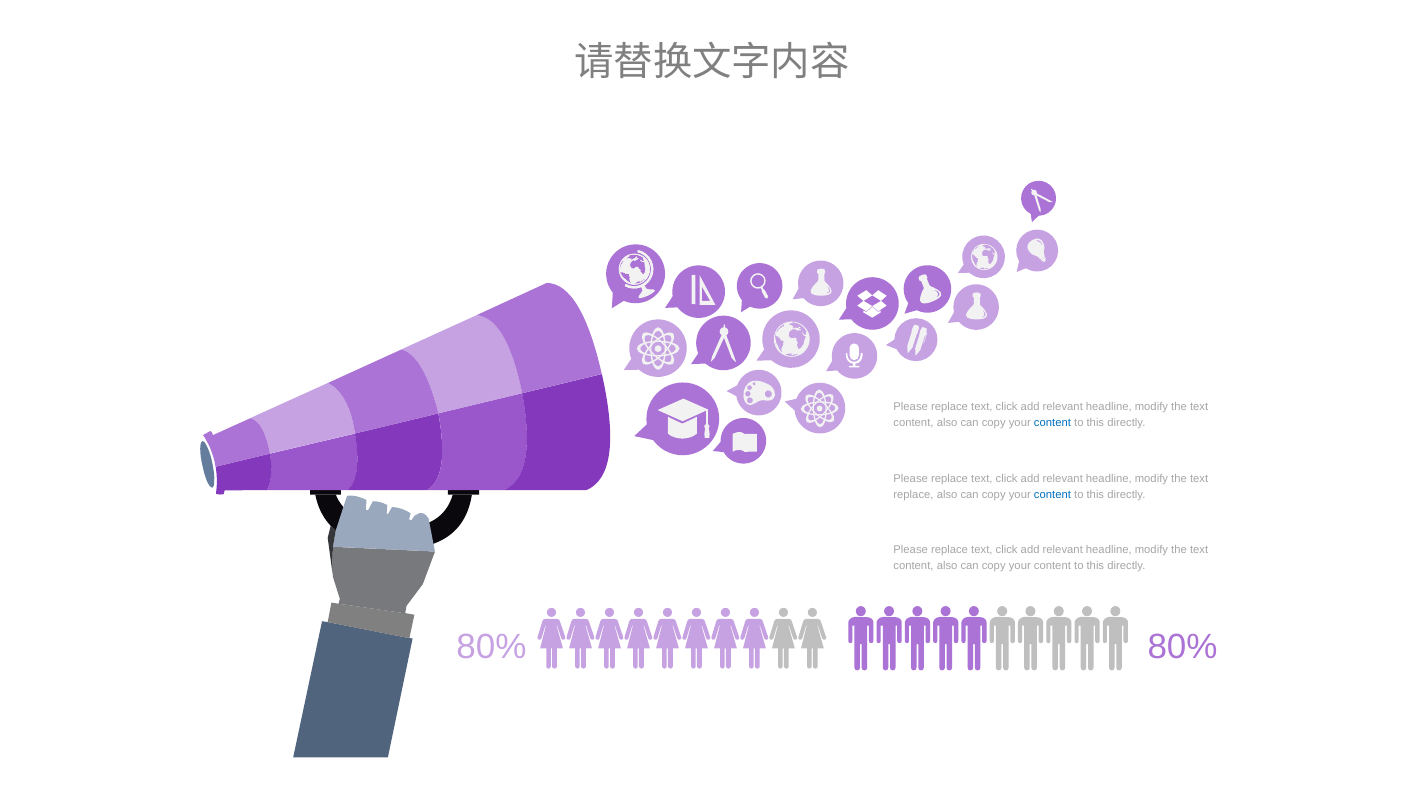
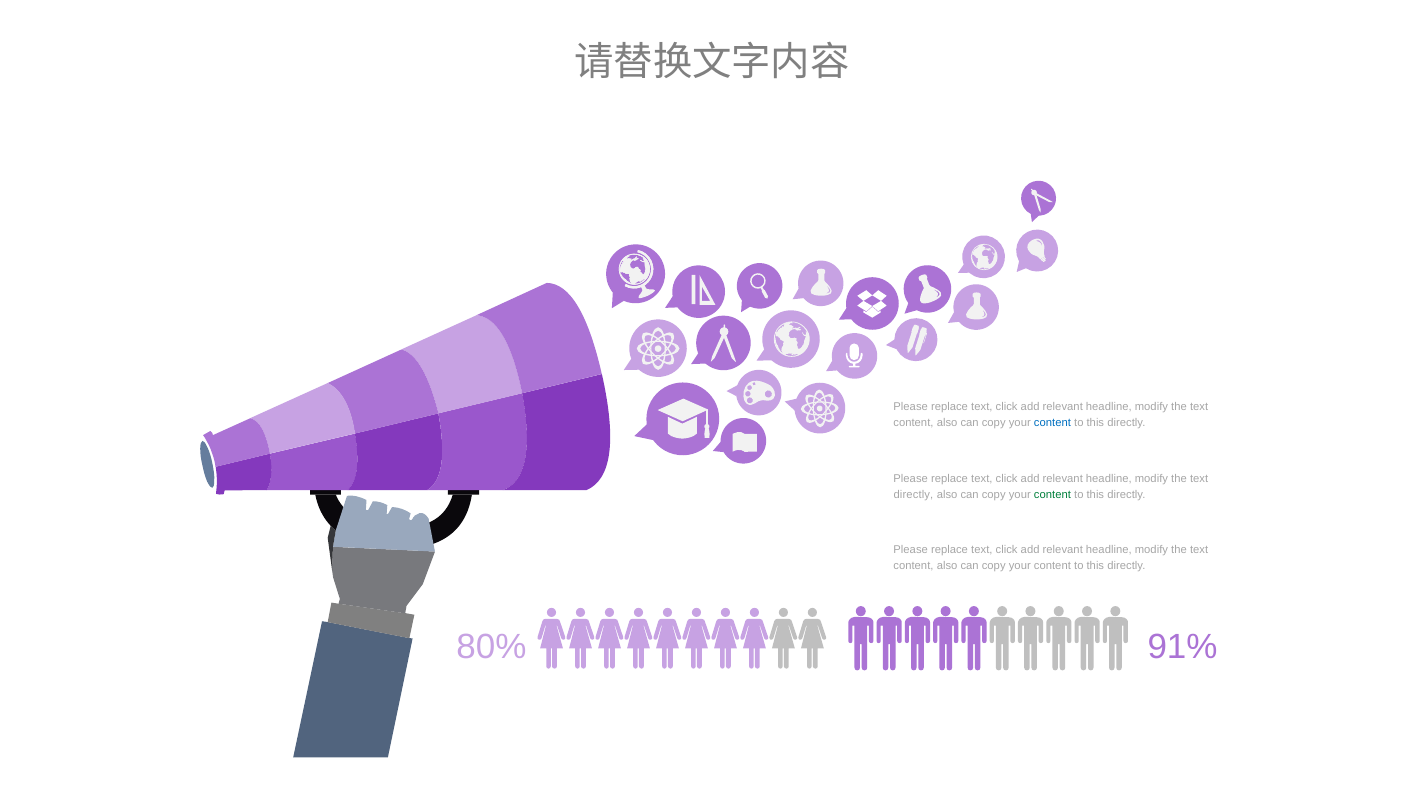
replace at (913, 495): replace -> directly
content at (1052, 495) colour: blue -> green
80% 80%: 80% -> 91%
